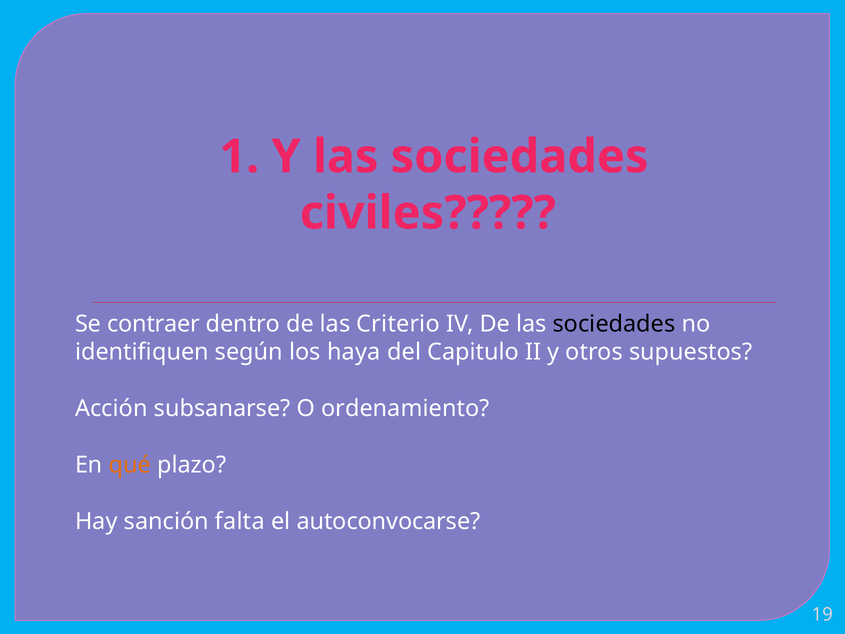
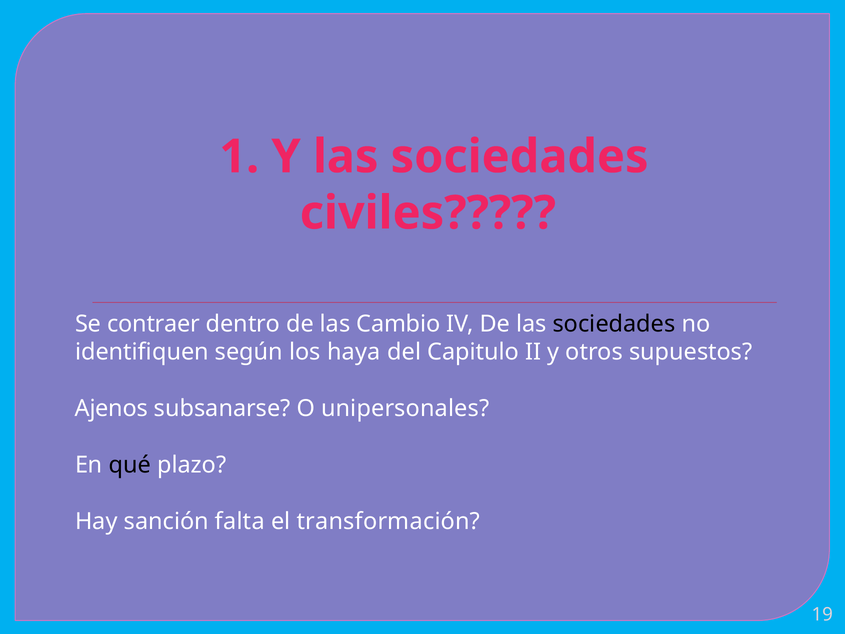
Criterio: Criterio -> Cambio
Acción: Acción -> Ajenos
ordenamiento: ordenamiento -> unipersonales
qué colour: orange -> black
autoconvocarse: autoconvocarse -> transformación
